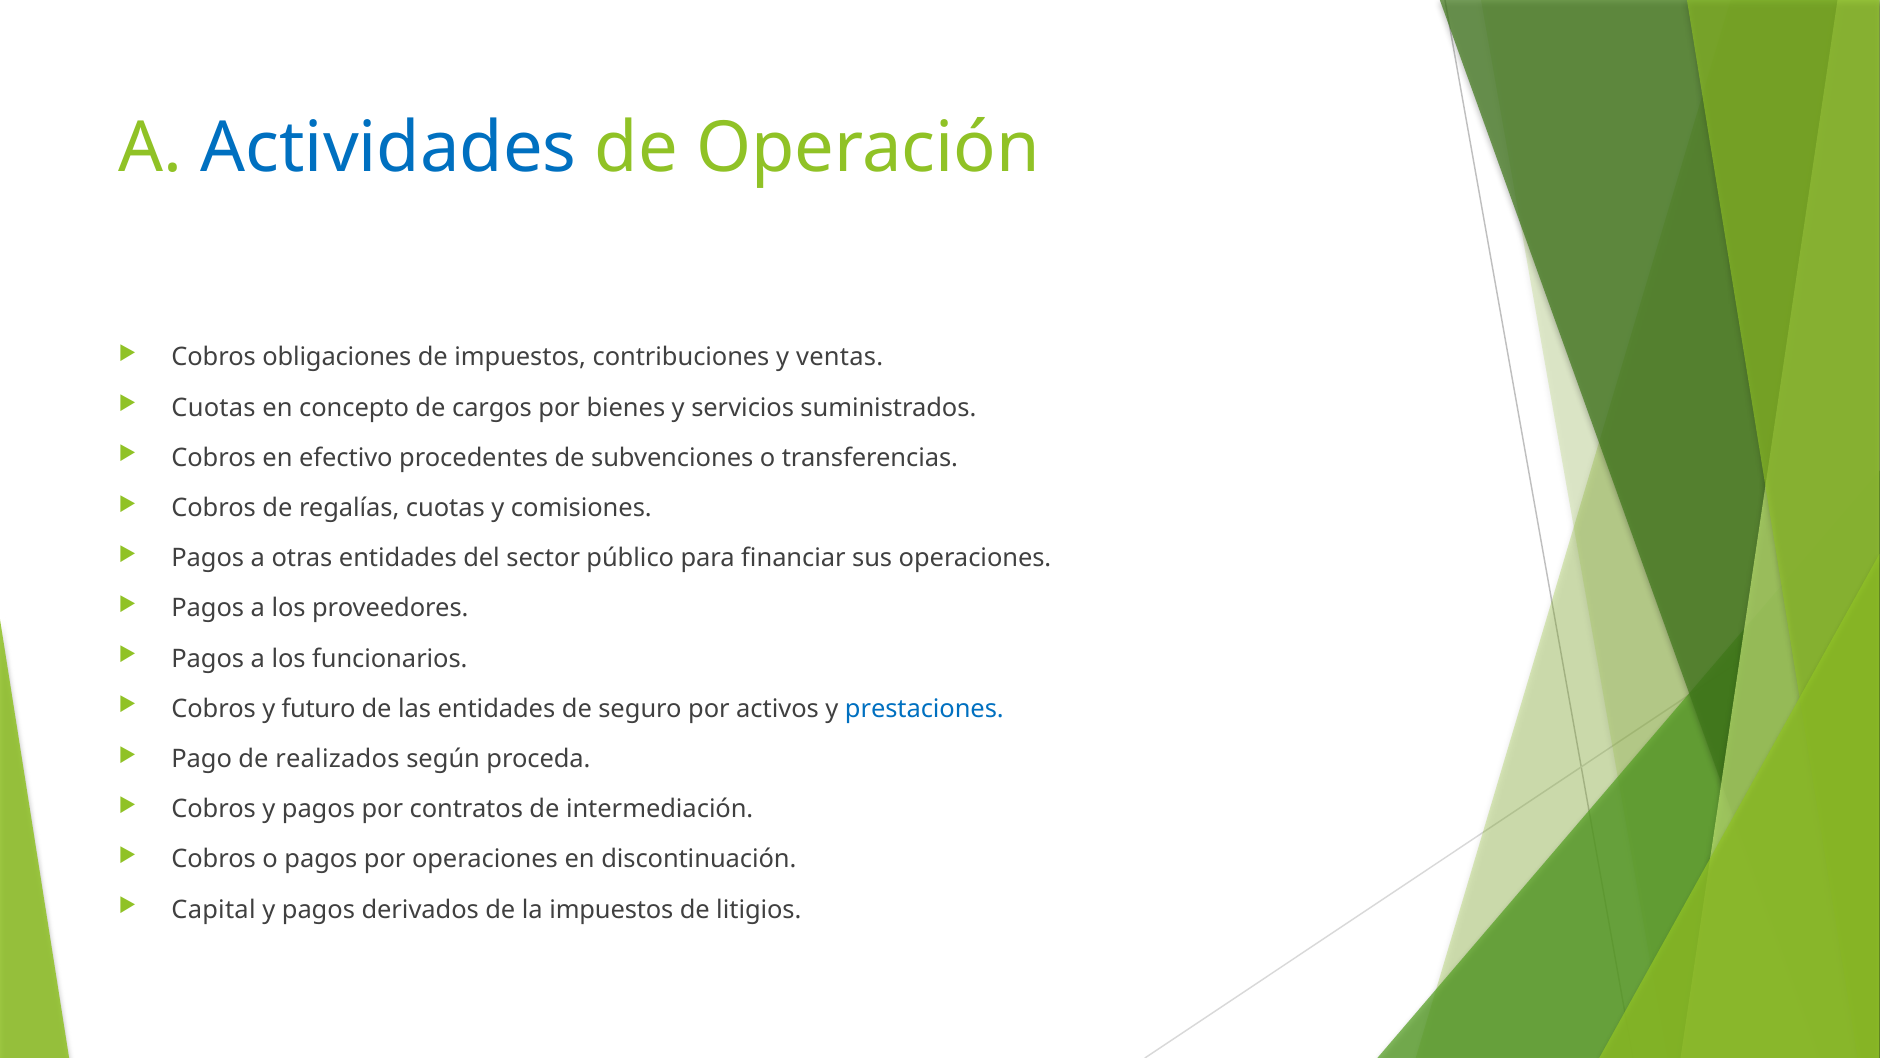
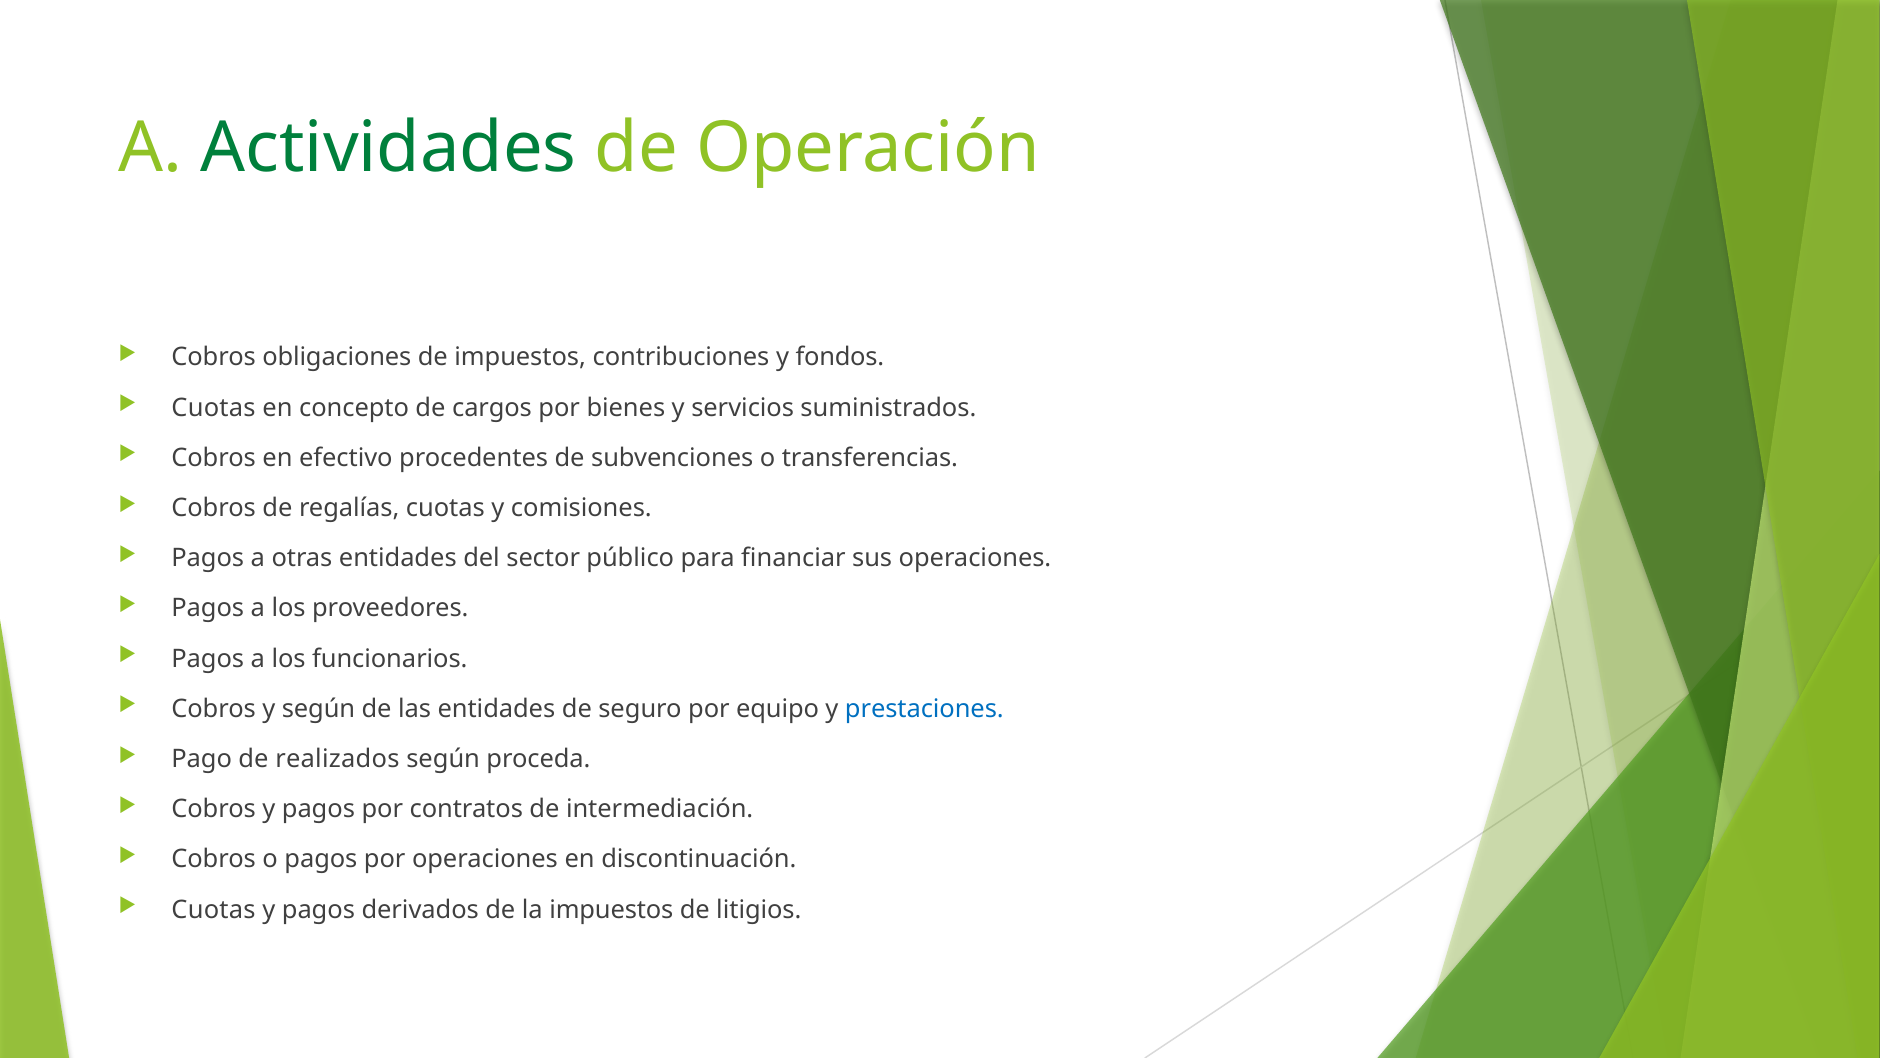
Actividades colour: blue -> green
ventas: ventas -> fondos
y futuro: futuro -> según
activos: activos -> equipo
Capital at (214, 909): Capital -> Cuotas
